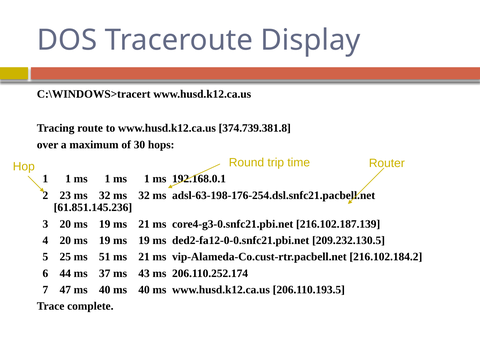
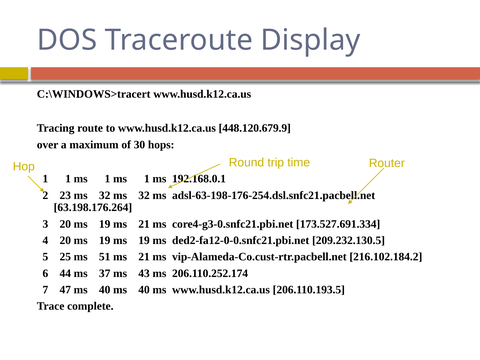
374.739.381.8: 374.739.381.8 -> 448.120.679.9
61.851.145.236: 61.851.145.236 -> 63.198.176.264
216.102.187.139: 216.102.187.139 -> 173.527.691.334
